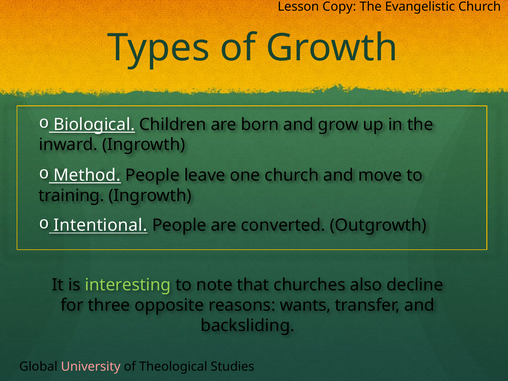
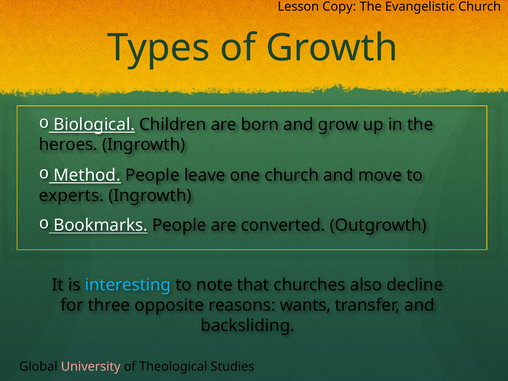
inward: inward -> heroes
training: training -> experts
Intentional: Intentional -> Bookmarks
interesting colour: light green -> light blue
